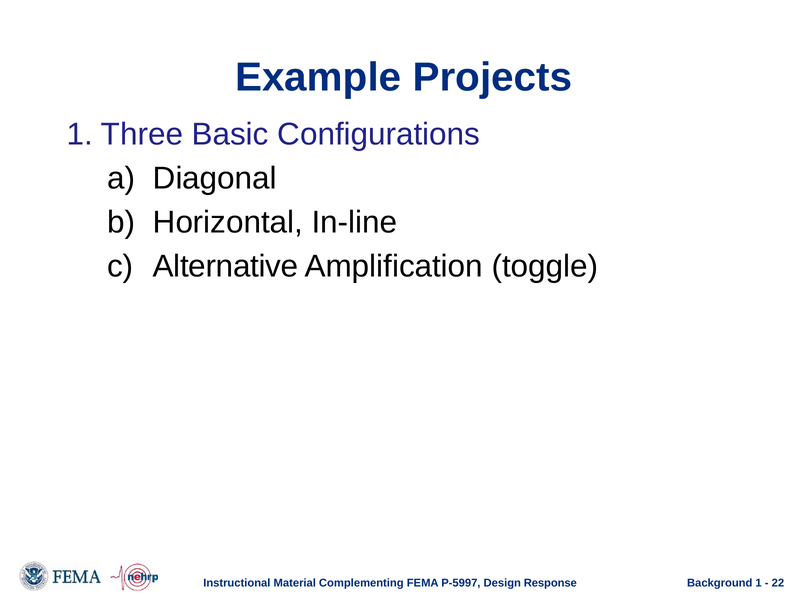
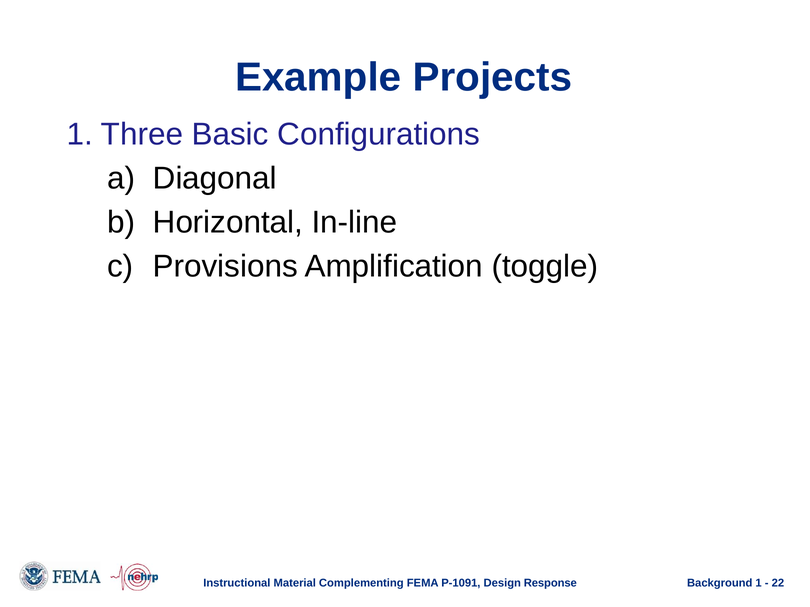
Alternative: Alternative -> Provisions
P-5997: P-5997 -> P-1091
